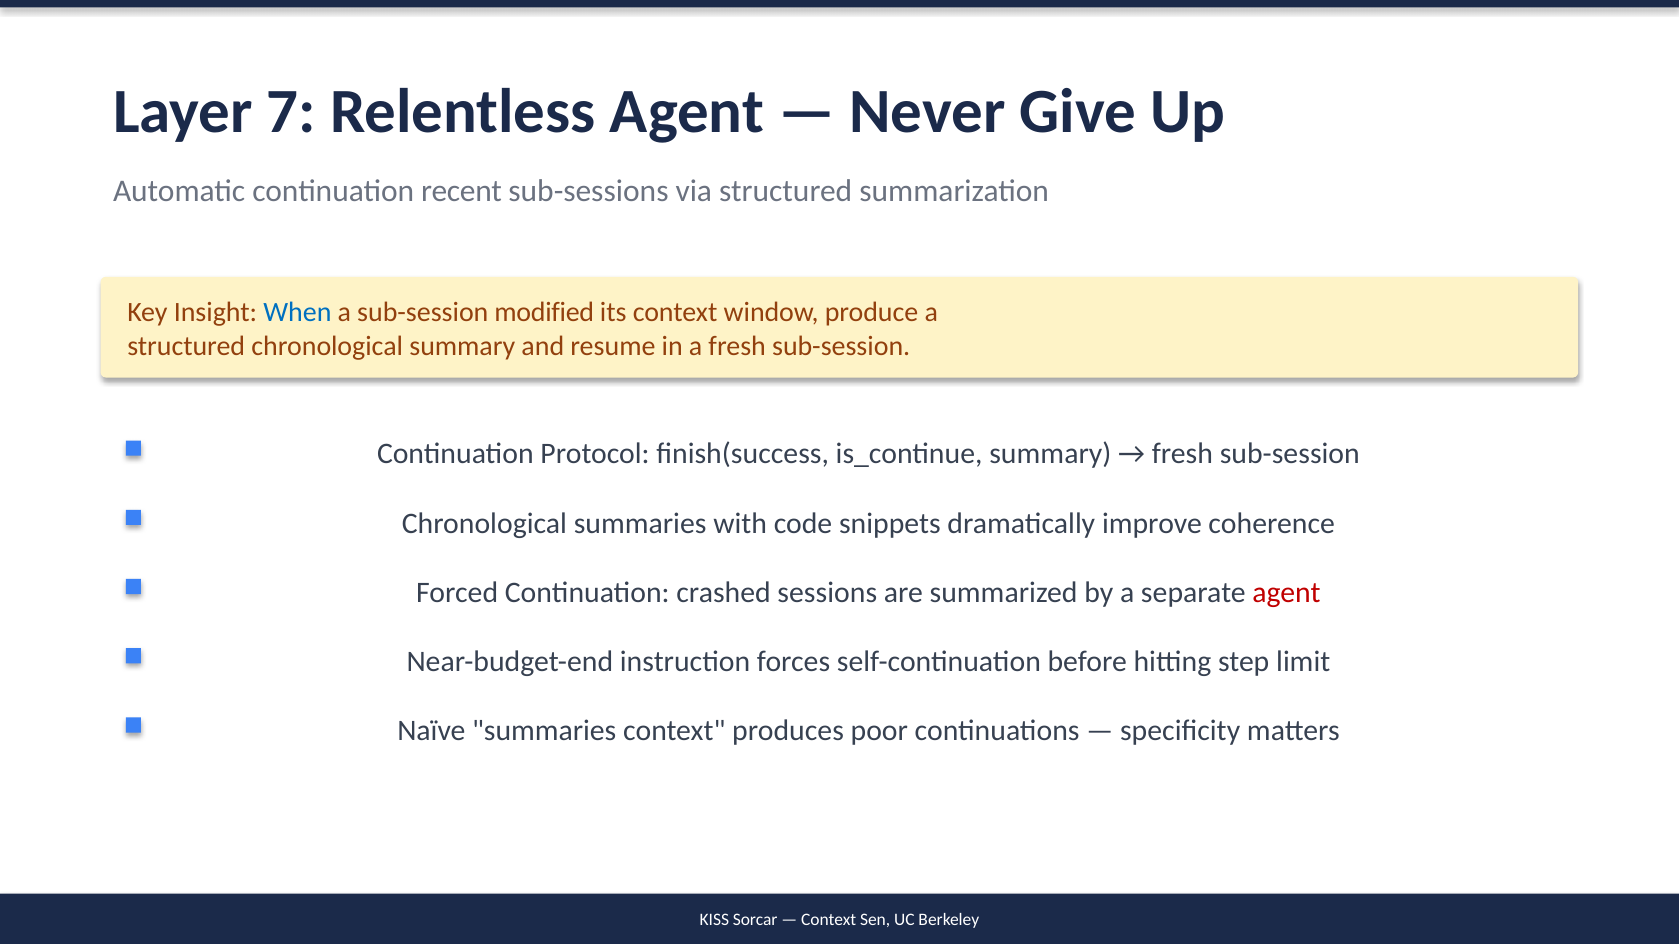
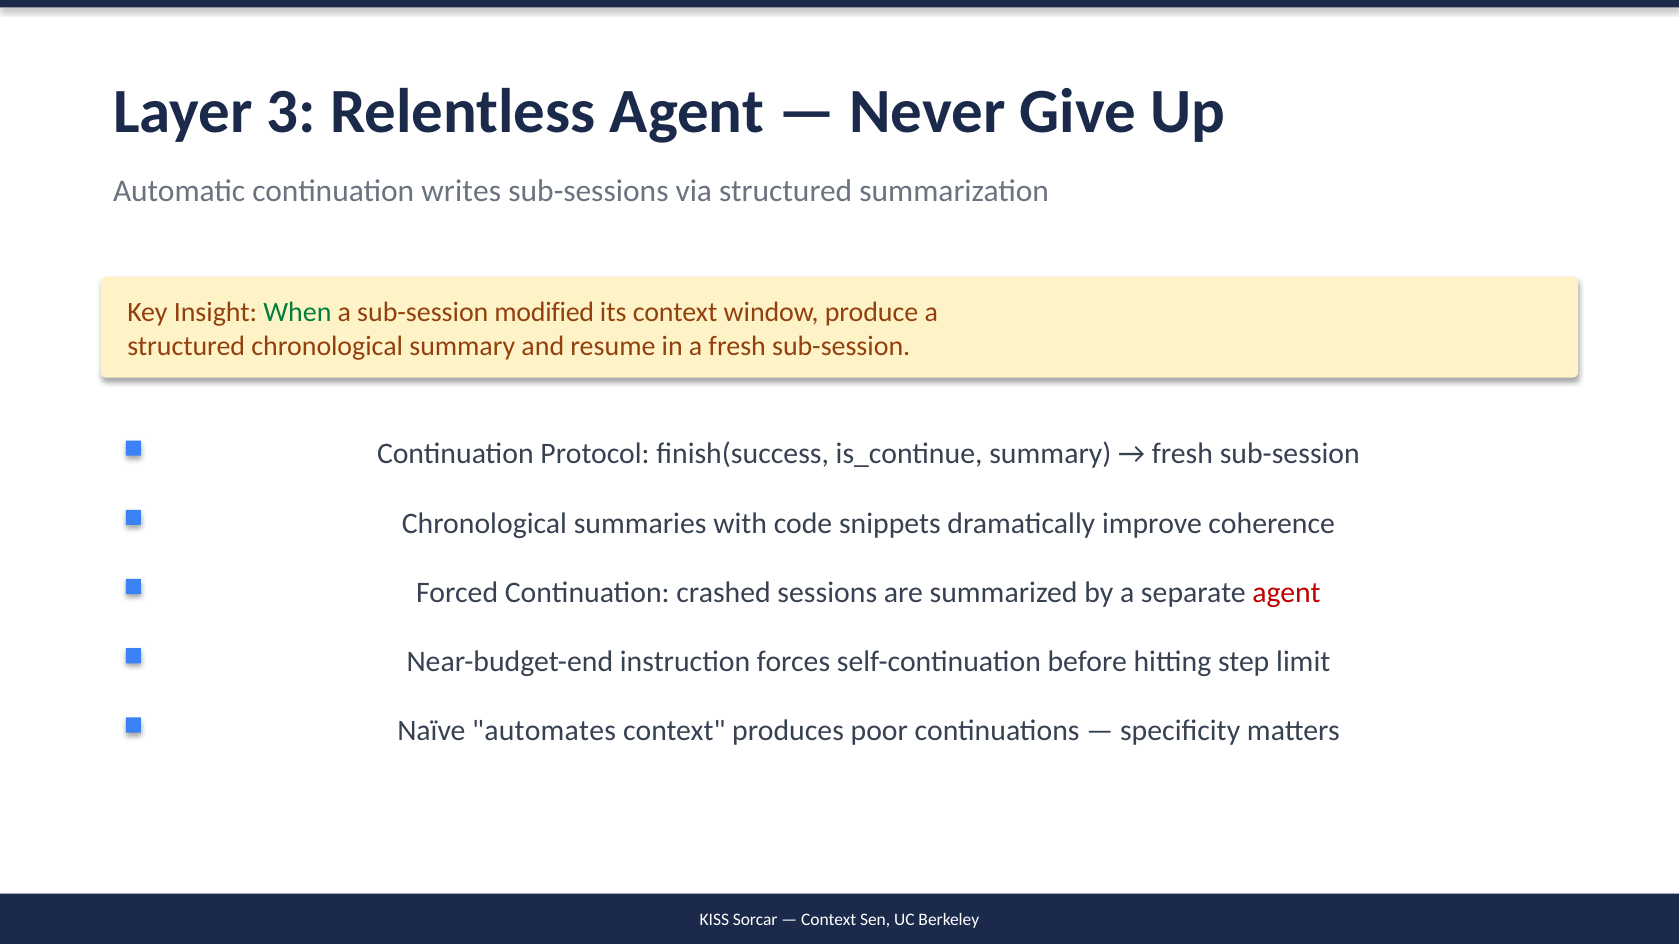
7: 7 -> 3
recent: recent -> writes
When colour: blue -> green
Naïve summaries: summaries -> automates
